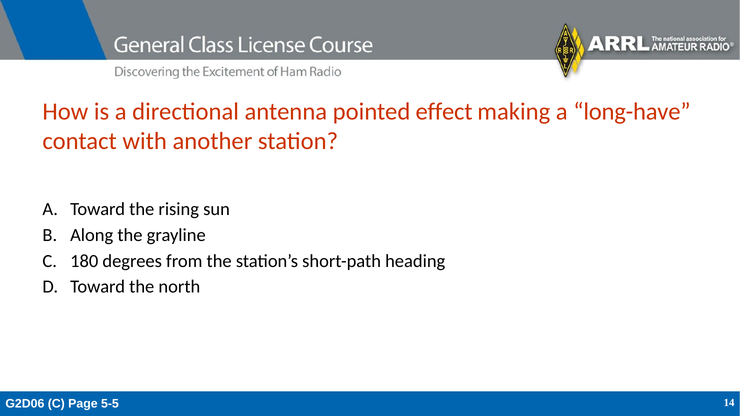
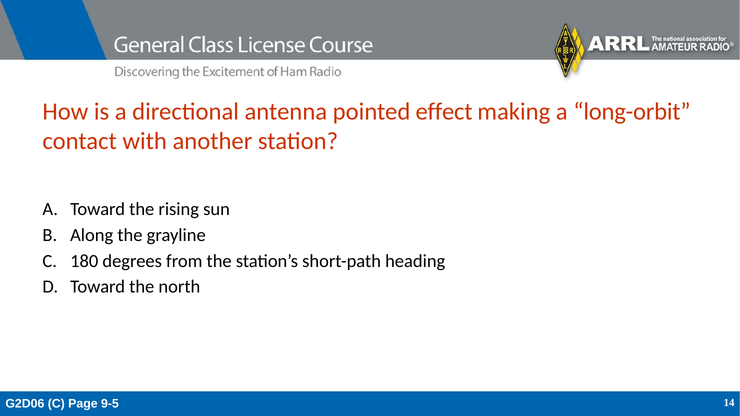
long-have: long-have -> long-orbit
5-5: 5-5 -> 9-5
